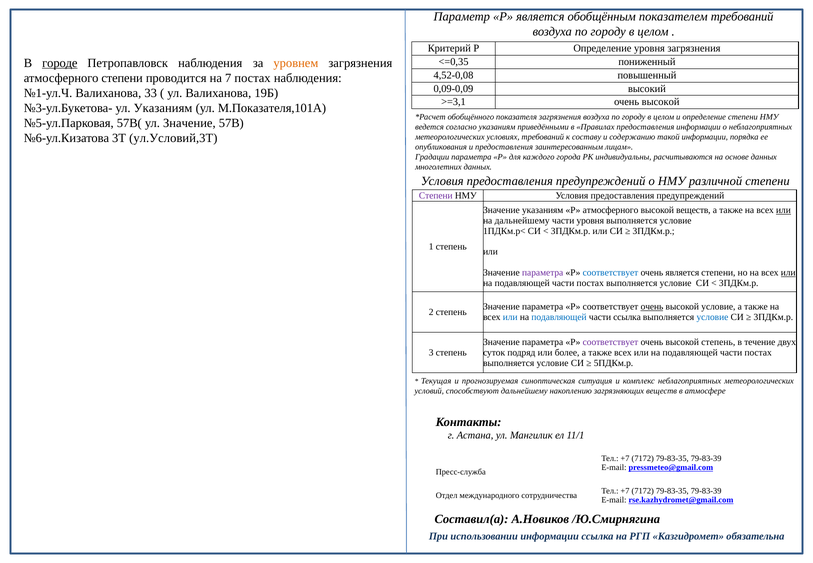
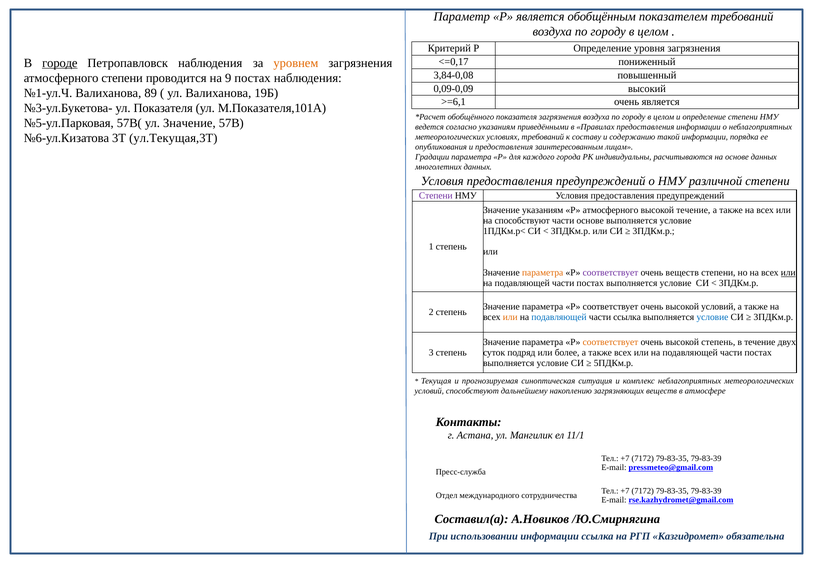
<=0,35: <=0,35 -> <=0,17
4,52-0,08: 4,52-0,08 -> 3,84-0,08
7: 7 -> 9
33: 33 -> 89
>=3,1: >=3,1 -> >=6,1
высокой at (661, 102): высокой -> является
ул Указаниям: Указаниям -> Показателя
ул.Условий,3Т: ул.Условий,3Т -> ул.Текущая,3Т
высокой веществ: веществ -> течение
или at (783, 210) underline: present -> none
на дальнейшему: дальнейшему -> способствуют
части уровня: уровня -> основе
параметра at (543, 272) colour: purple -> orange
соответствует at (611, 272) colour: blue -> purple
очень является: является -> веществ
очень at (652, 307) underline: present -> none
высокой условие: условие -> условий
или at (510, 317) colour: blue -> orange
соответствует at (611, 342) colour: purple -> orange
